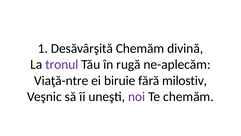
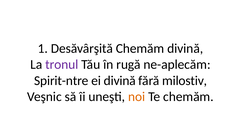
Viaţă-ntre: Viaţă-ntre -> Spirit-ntre
ei biruie: biruie -> divină
noi colour: purple -> orange
